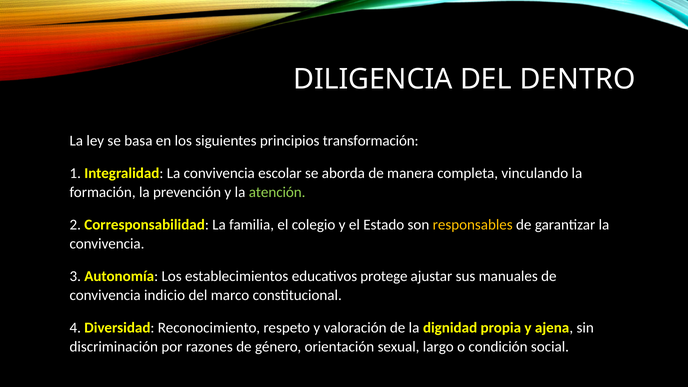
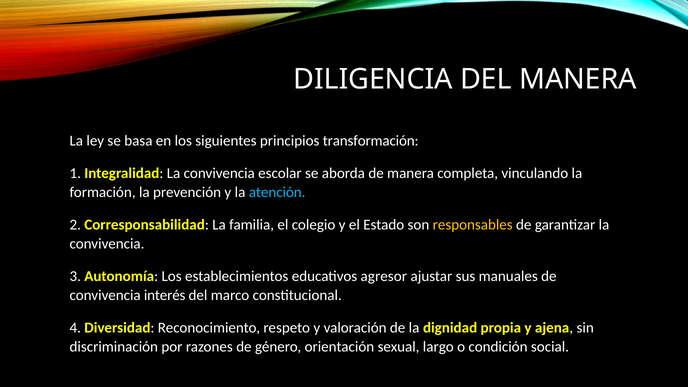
DEL DENTRO: DENTRO -> MANERA
atención colour: light green -> light blue
protege: protege -> agresor
indicio: indicio -> interés
